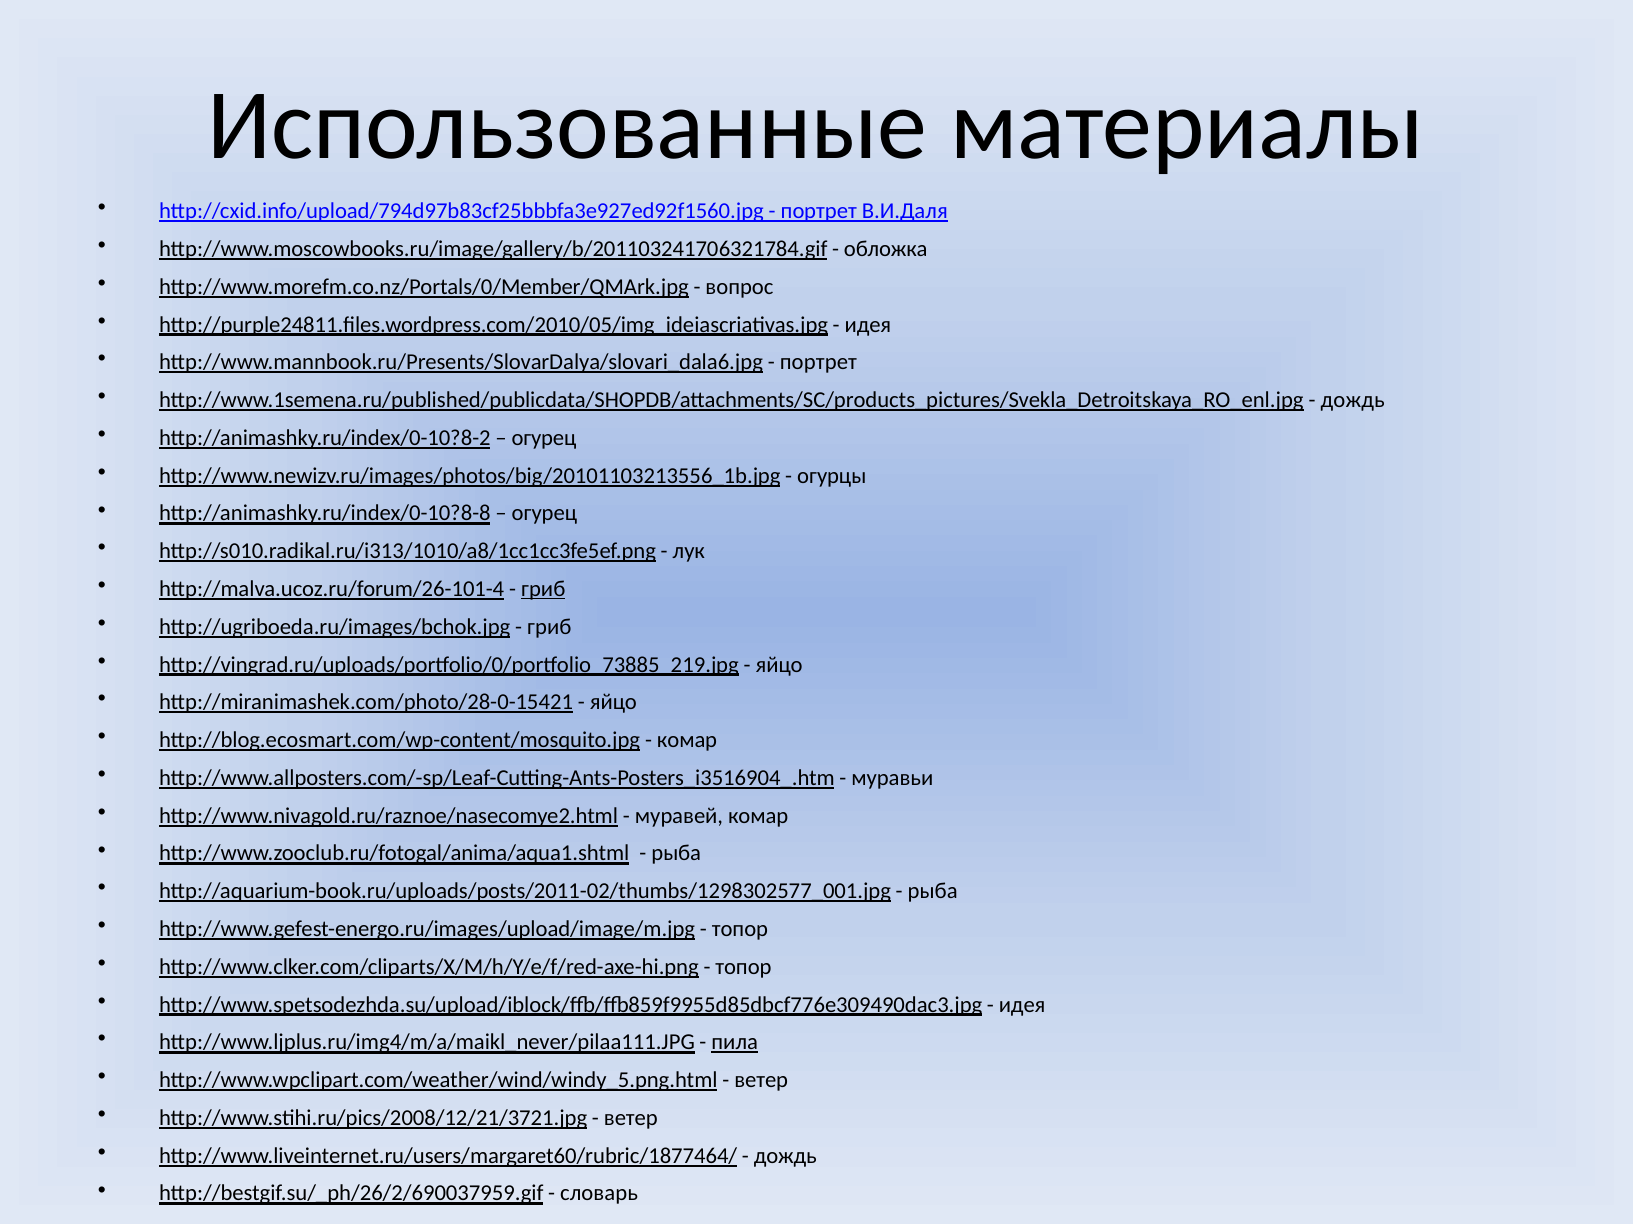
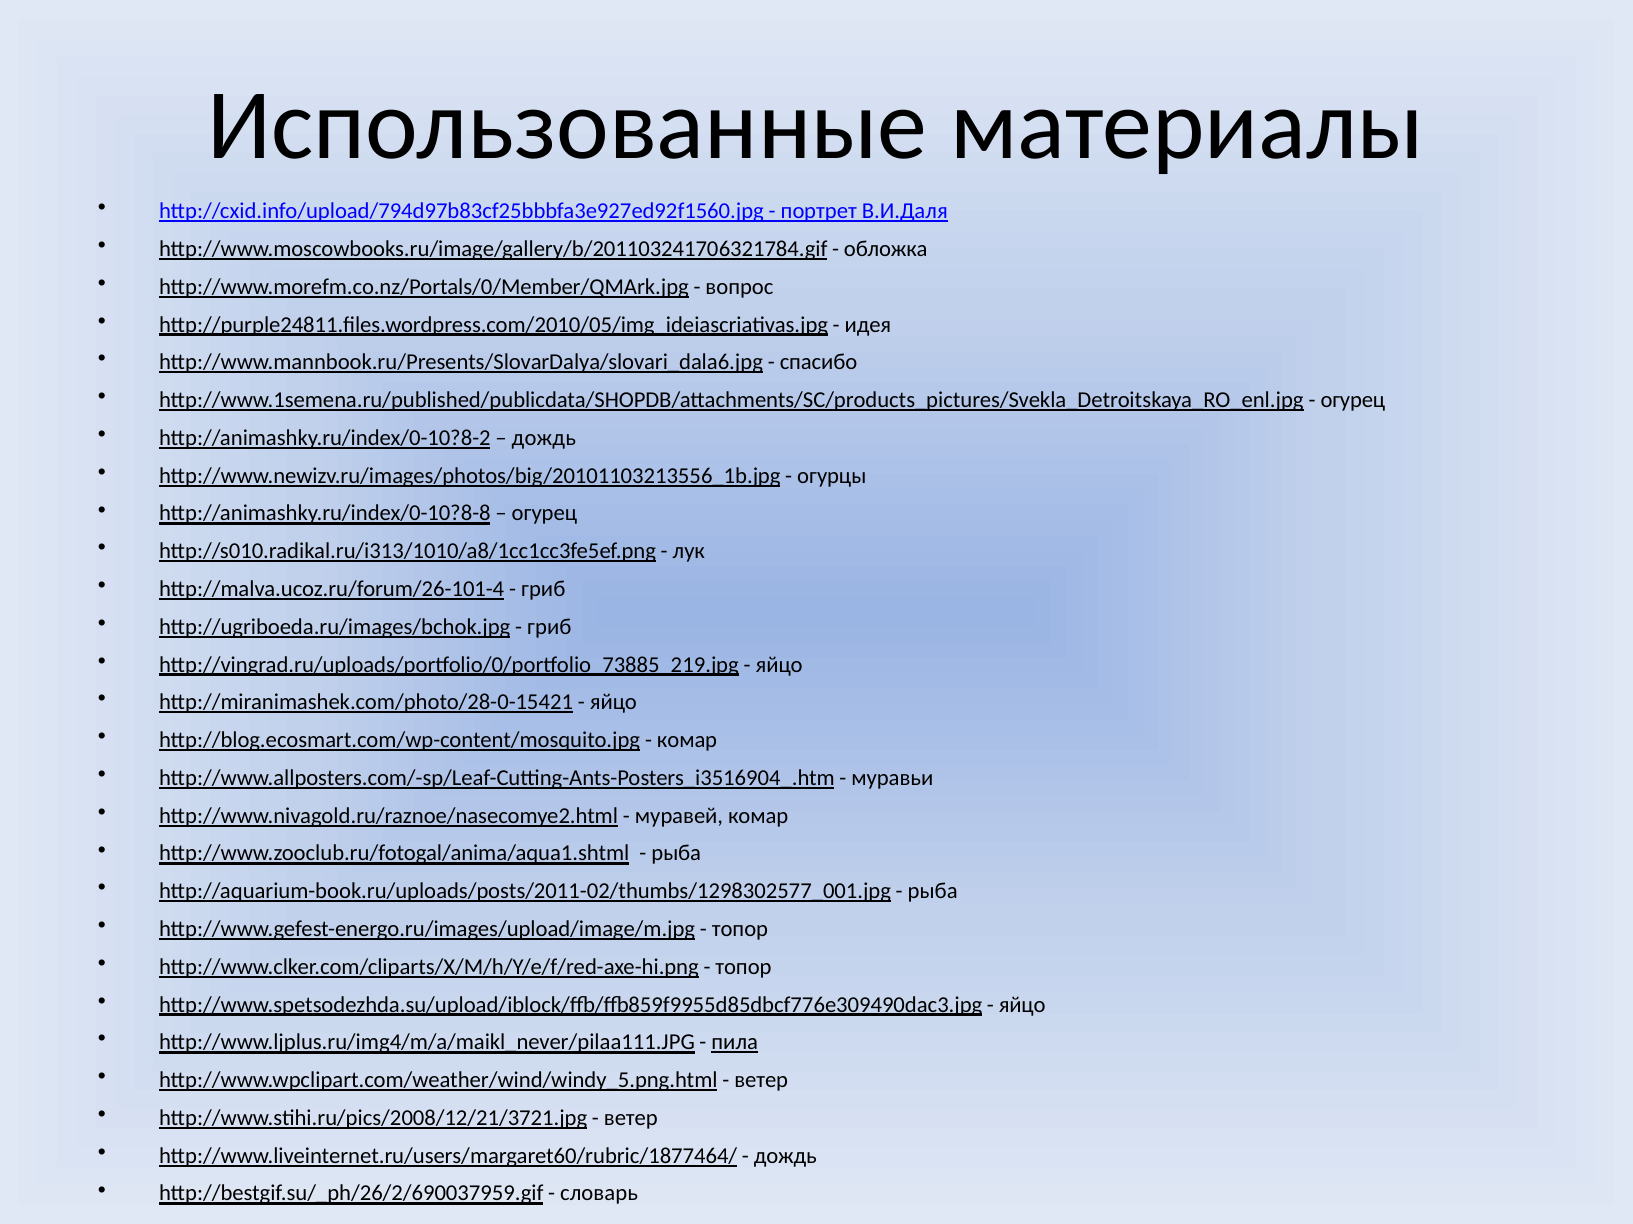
портрет at (818, 363): портрет -> спасибо
дождь at (1353, 400): дождь -> огурец
огурец at (544, 438): огурец -> дождь
гриб at (543, 589) underline: present -> none
идея at (1022, 1005): идея -> яйцо
